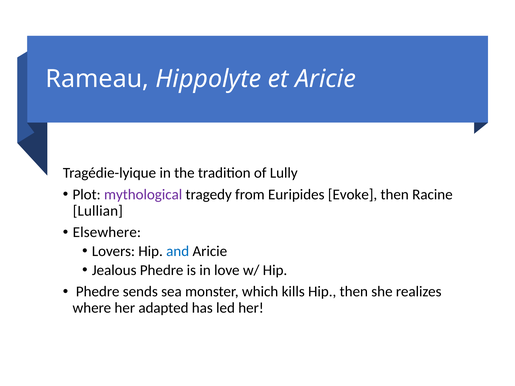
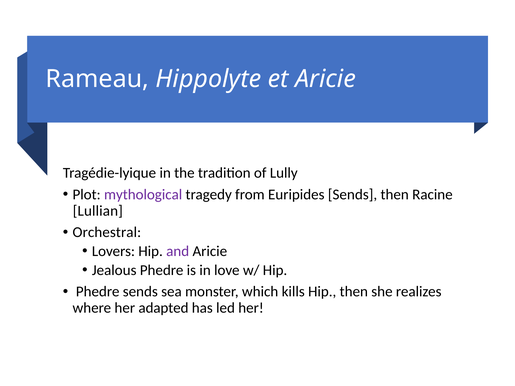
Euripides Evoke: Evoke -> Sends
Elsewhere: Elsewhere -> Orchestral
and colour: blue -> purple
